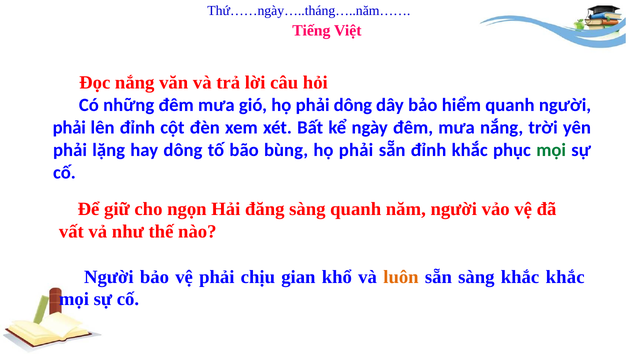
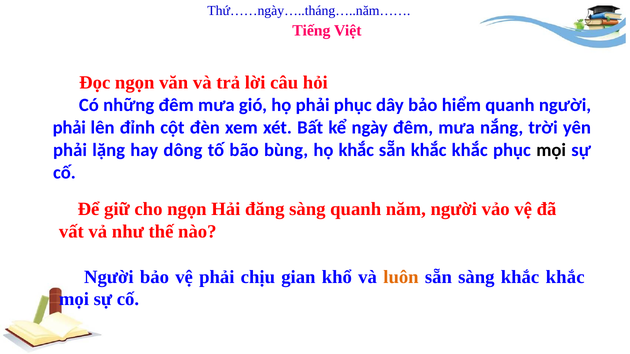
Đọc nắng: nắng -> ngọn
phải dông: dông -> phục
bùng họ phải: phải -> khắc
sẵn đỉnh: đỉnh -> khắc
mọi at (551, 150) colour: green -> black
